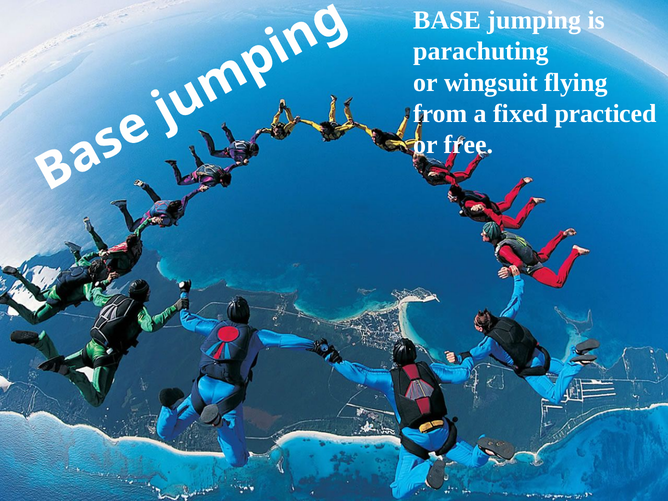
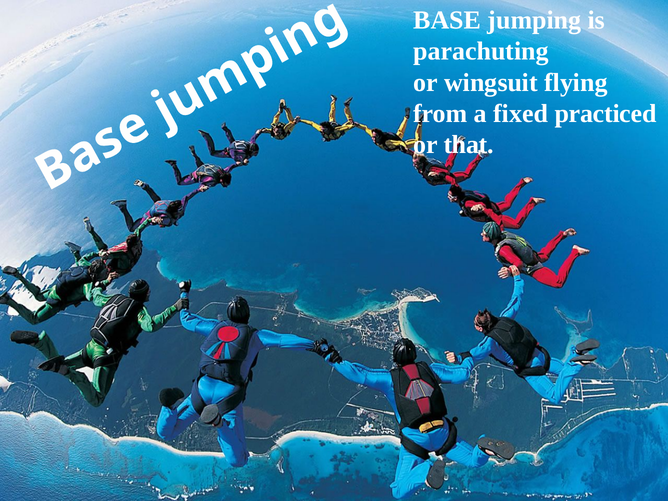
free: free -> that
